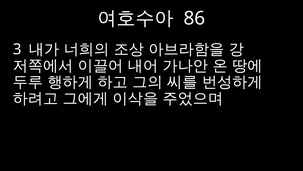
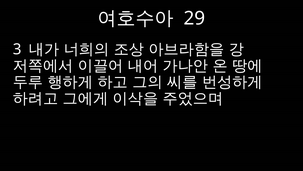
86: 86 -> 29
